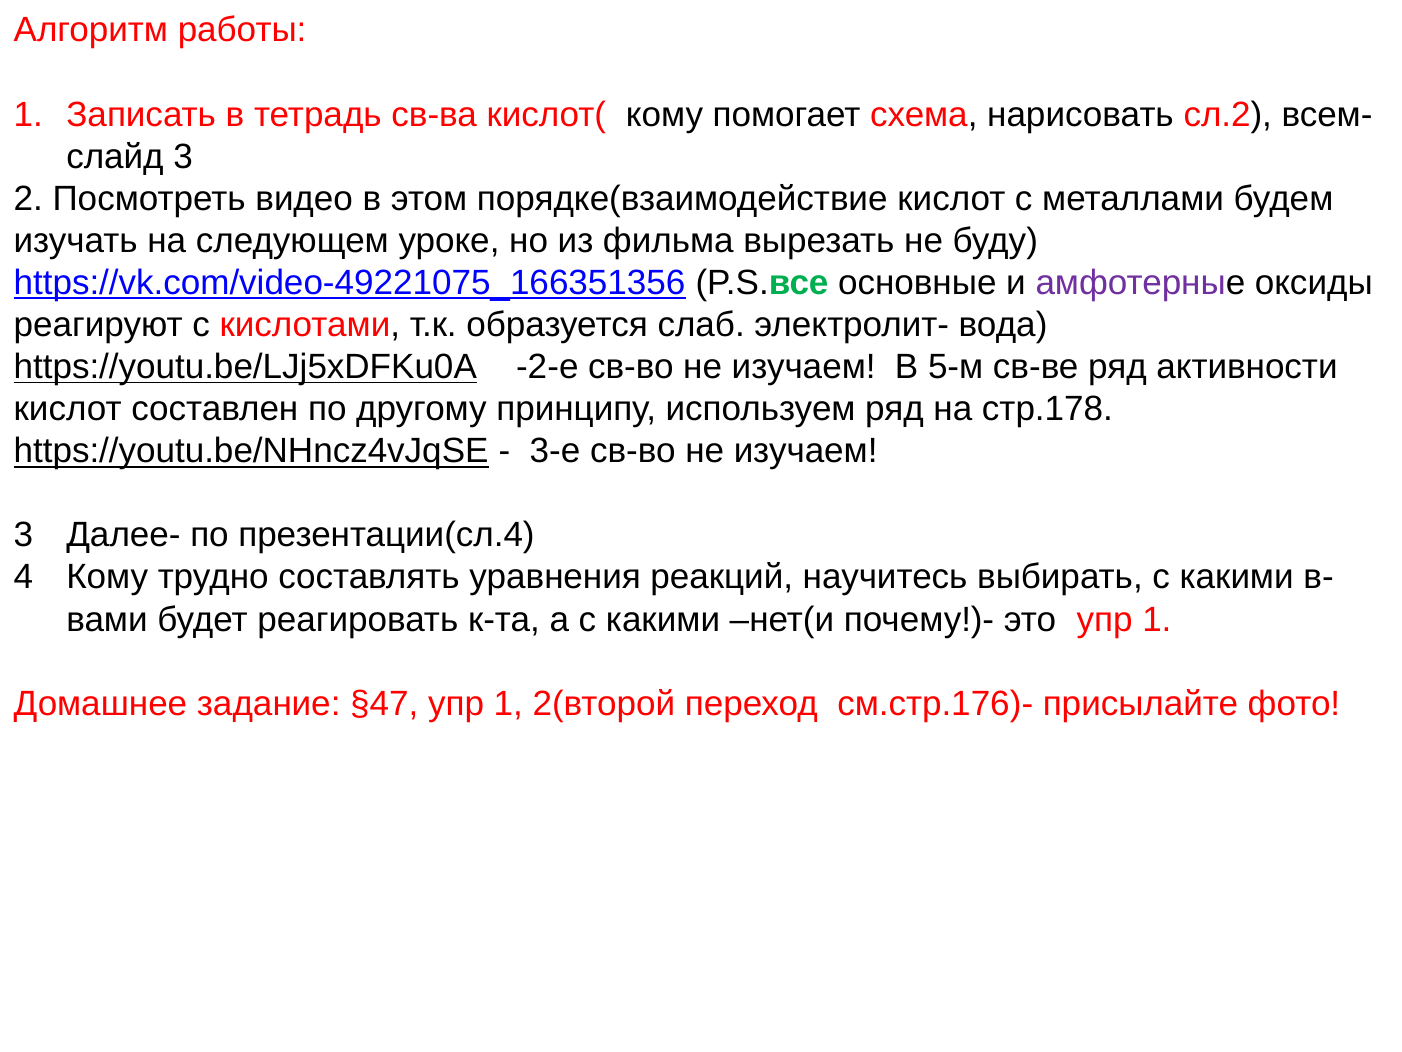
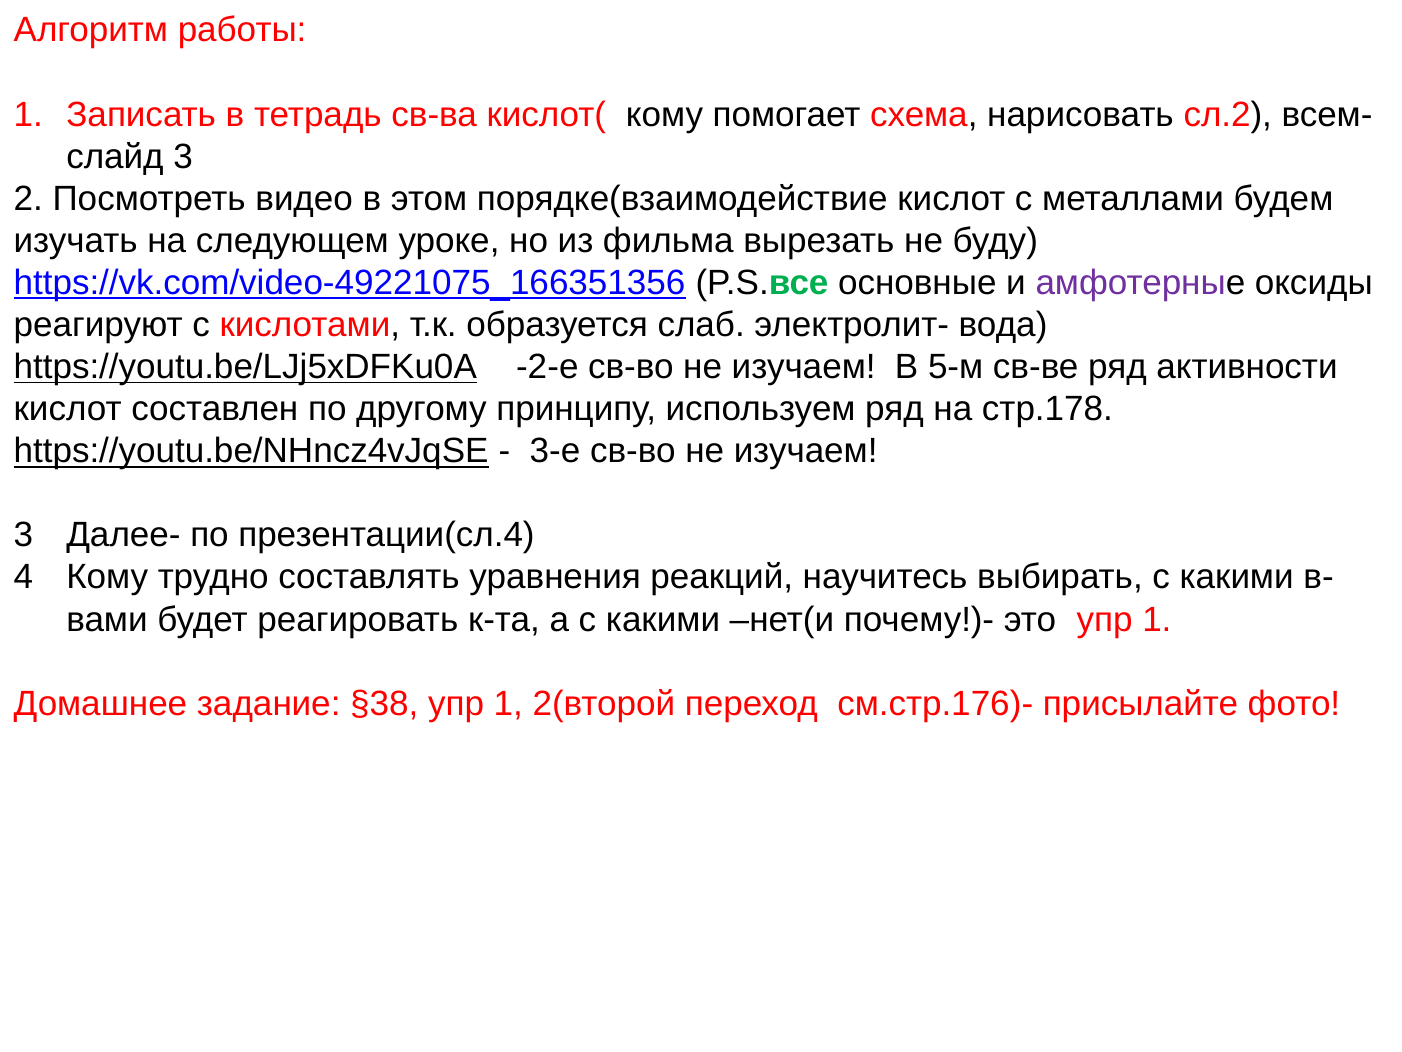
§47: §47 -> §38
